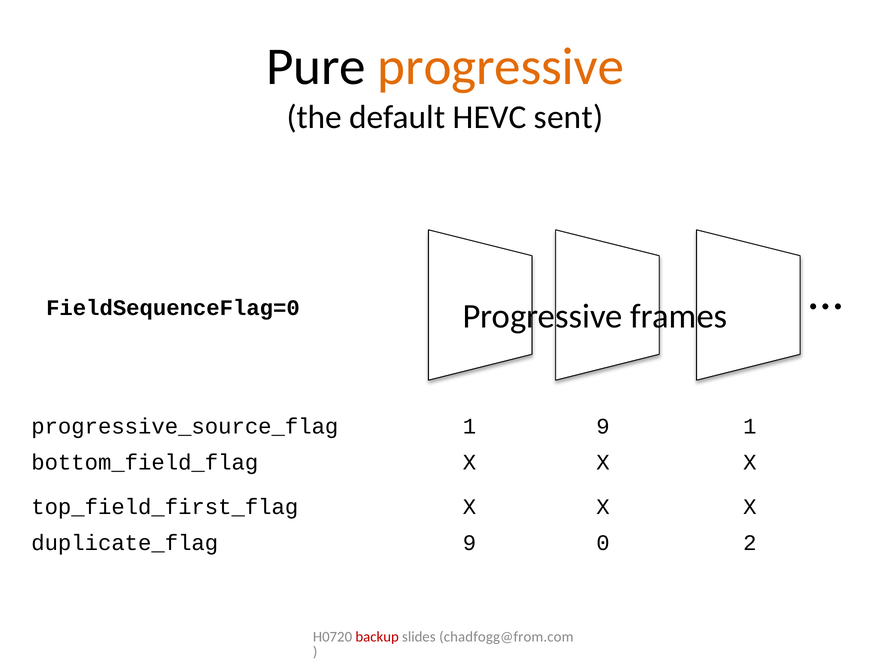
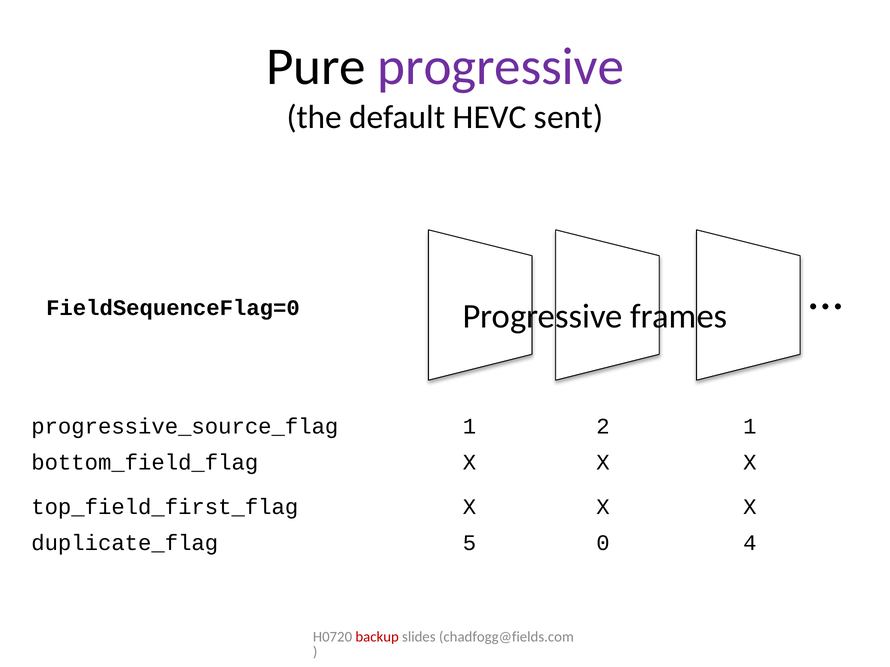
progressive at (501, 67) colour: orange -> purple
1 9: 9 -> 2
9 at (470, 543): 9 -> 5
2: 2 -> 4
chadfogg@from.com: chadfogg@from.com -> chadfogg@fields.com
